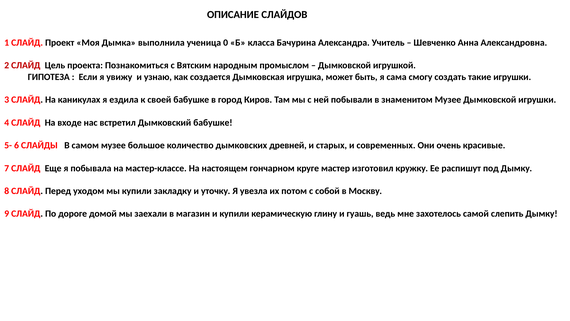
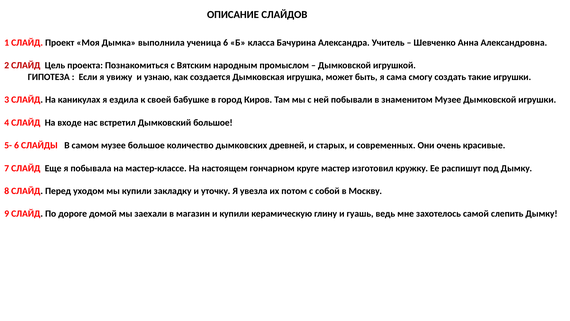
ученица 0: 0 -> 6
Дымковский бабушке: бабушке -> большое
